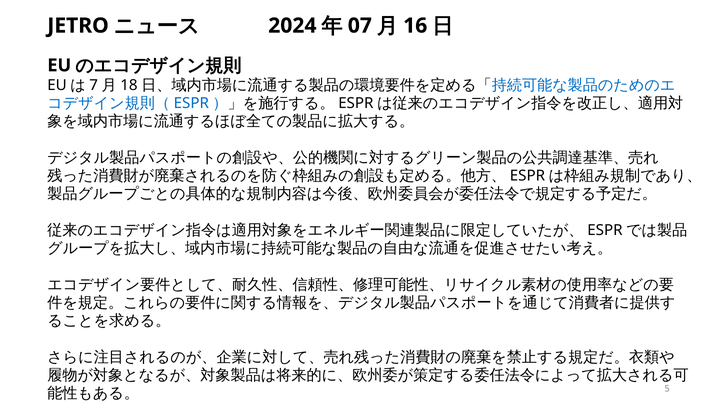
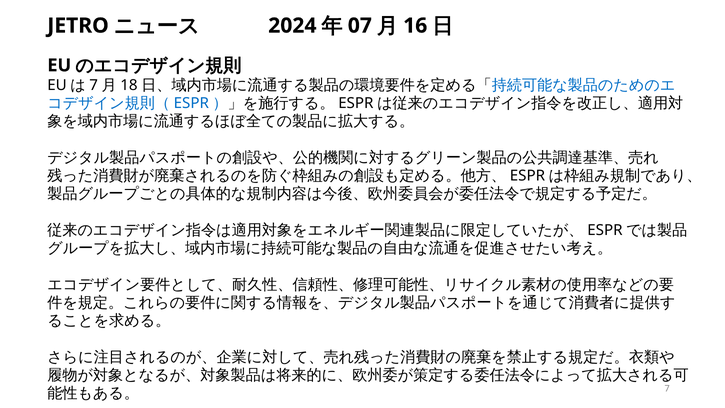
5: 5 -> 7
